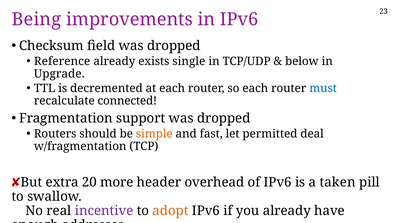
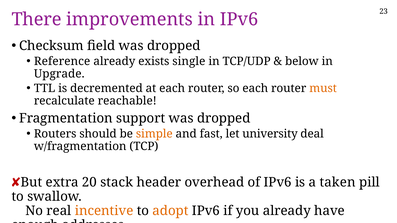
Being: Being -> There
must colour: blue -> orange
connected: connected -> reachable
permitted: permitted -> university
more: more -> stack
incentive colour: purple -> orange
